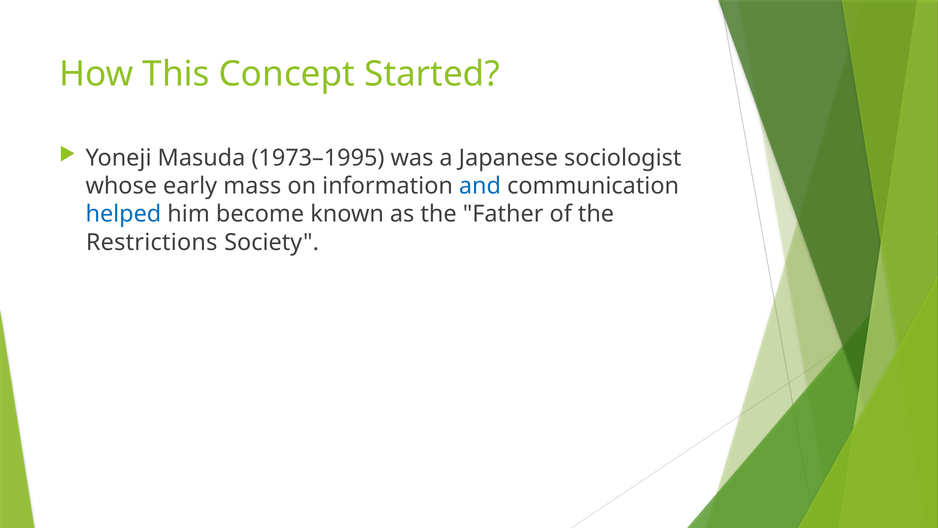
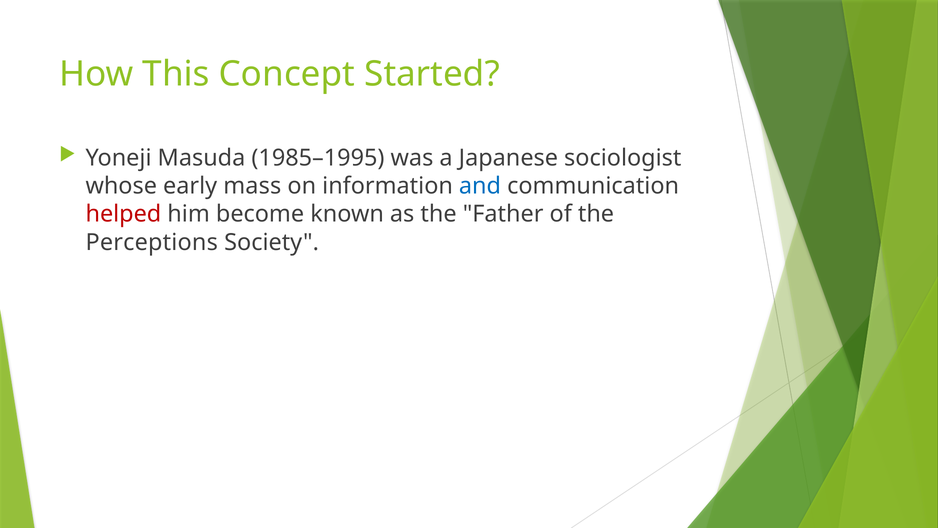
1973–1995: 1973–1995 -> 1985–1995
helped colour: blue -> red
Restrictions: Restrictions -> Perceptions
